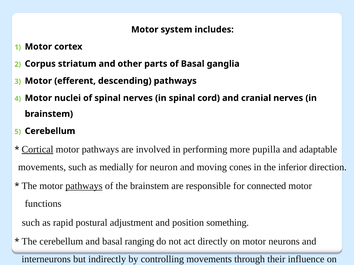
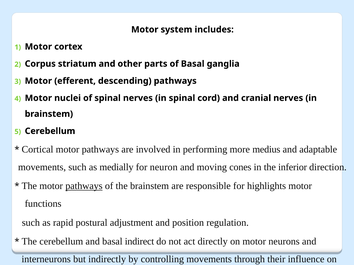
Cortical at (37, 150) underline: present -> none
pupilla: pupilla -> medius
connected: connected -> highlights
something: something -> regulation
ranging: ranging -> indirect
